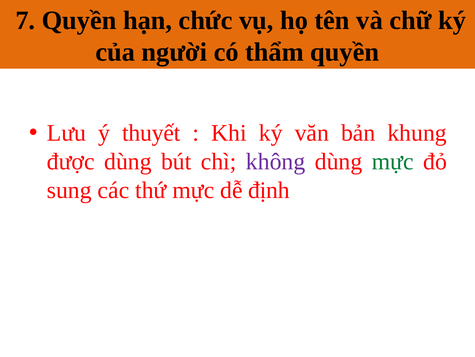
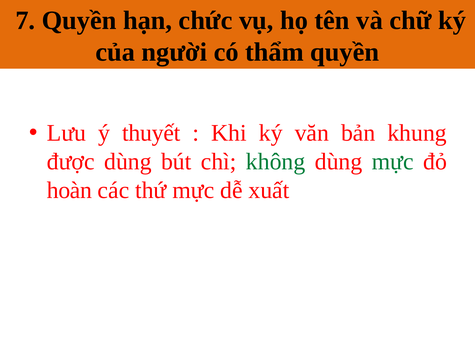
không colour: purple -> green
sung: sung -> hoàn
định: định -> xuất
